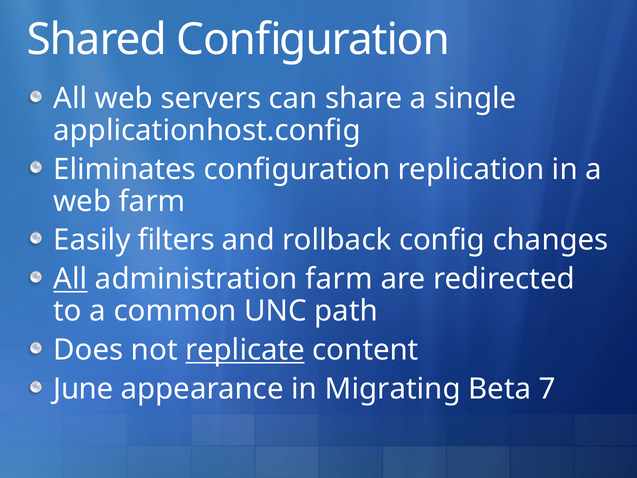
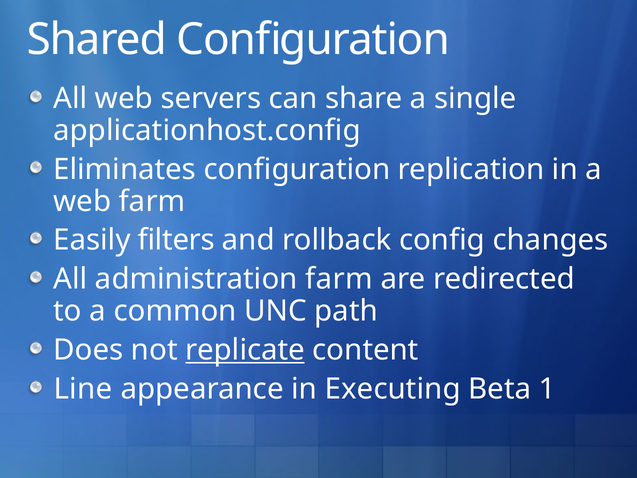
All at (70, 279) underline: present -> none
June: June -> Line
Migrating: Migrating -> Executing
7: 7 -> 1
